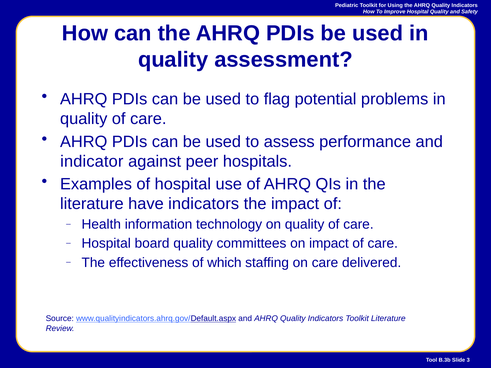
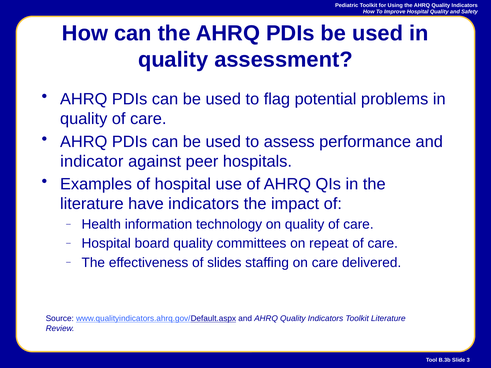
on impact: impact -> repeat
which: which -> slides
